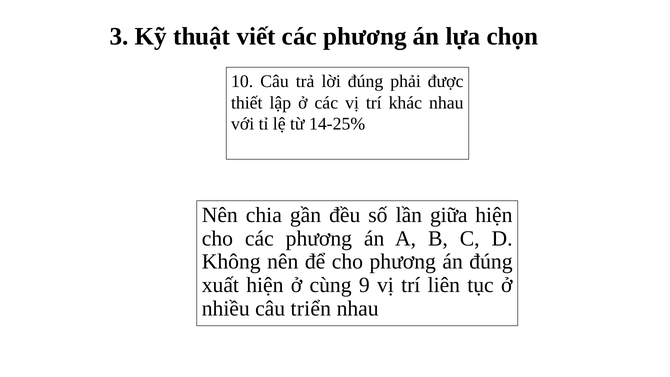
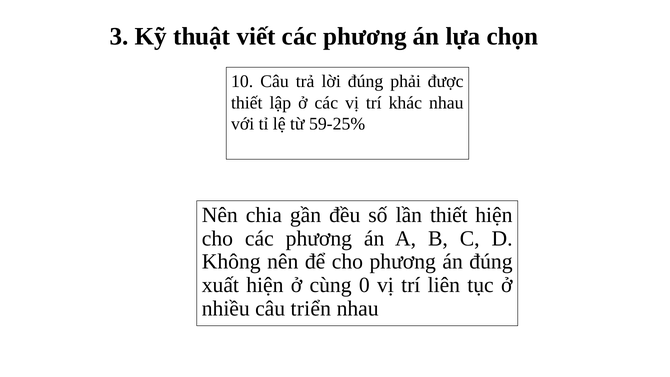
14-25%: 14-25% -> 59-25%
lần giữa: giữa -> thiết
9: 9 -> 0
